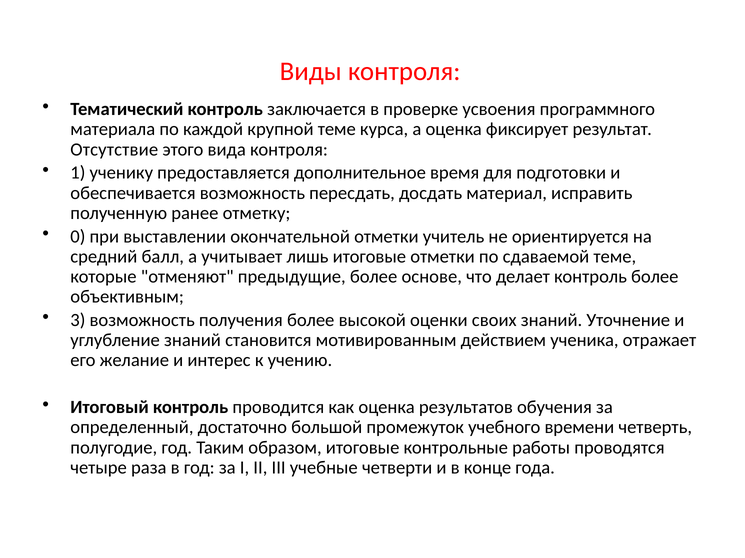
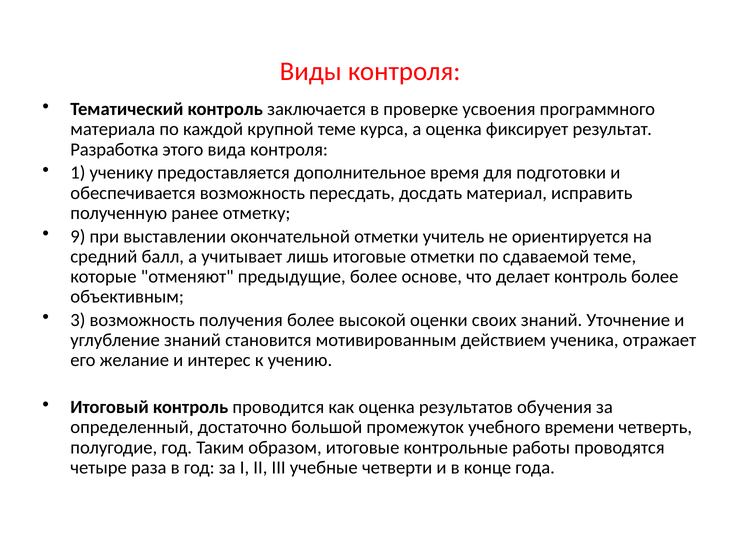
Отсутствие: Отсутствие -> Разработка
0: 0 -> 9
